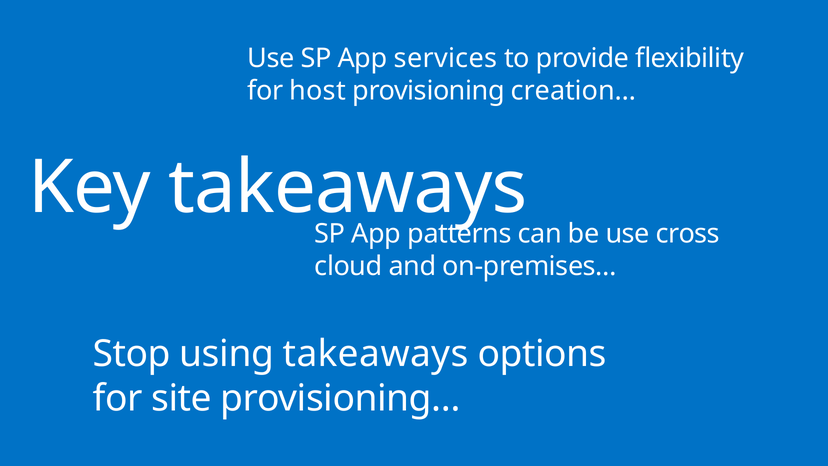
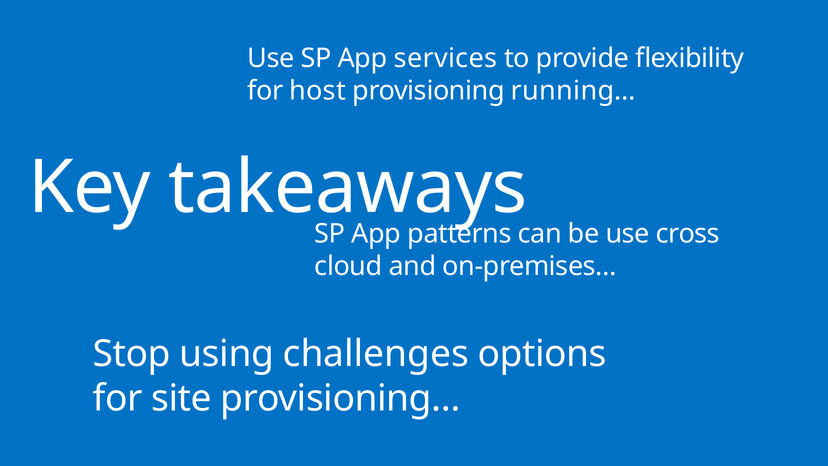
creation…: creation… -> running…
using takeaways: takeaways -> challenges
